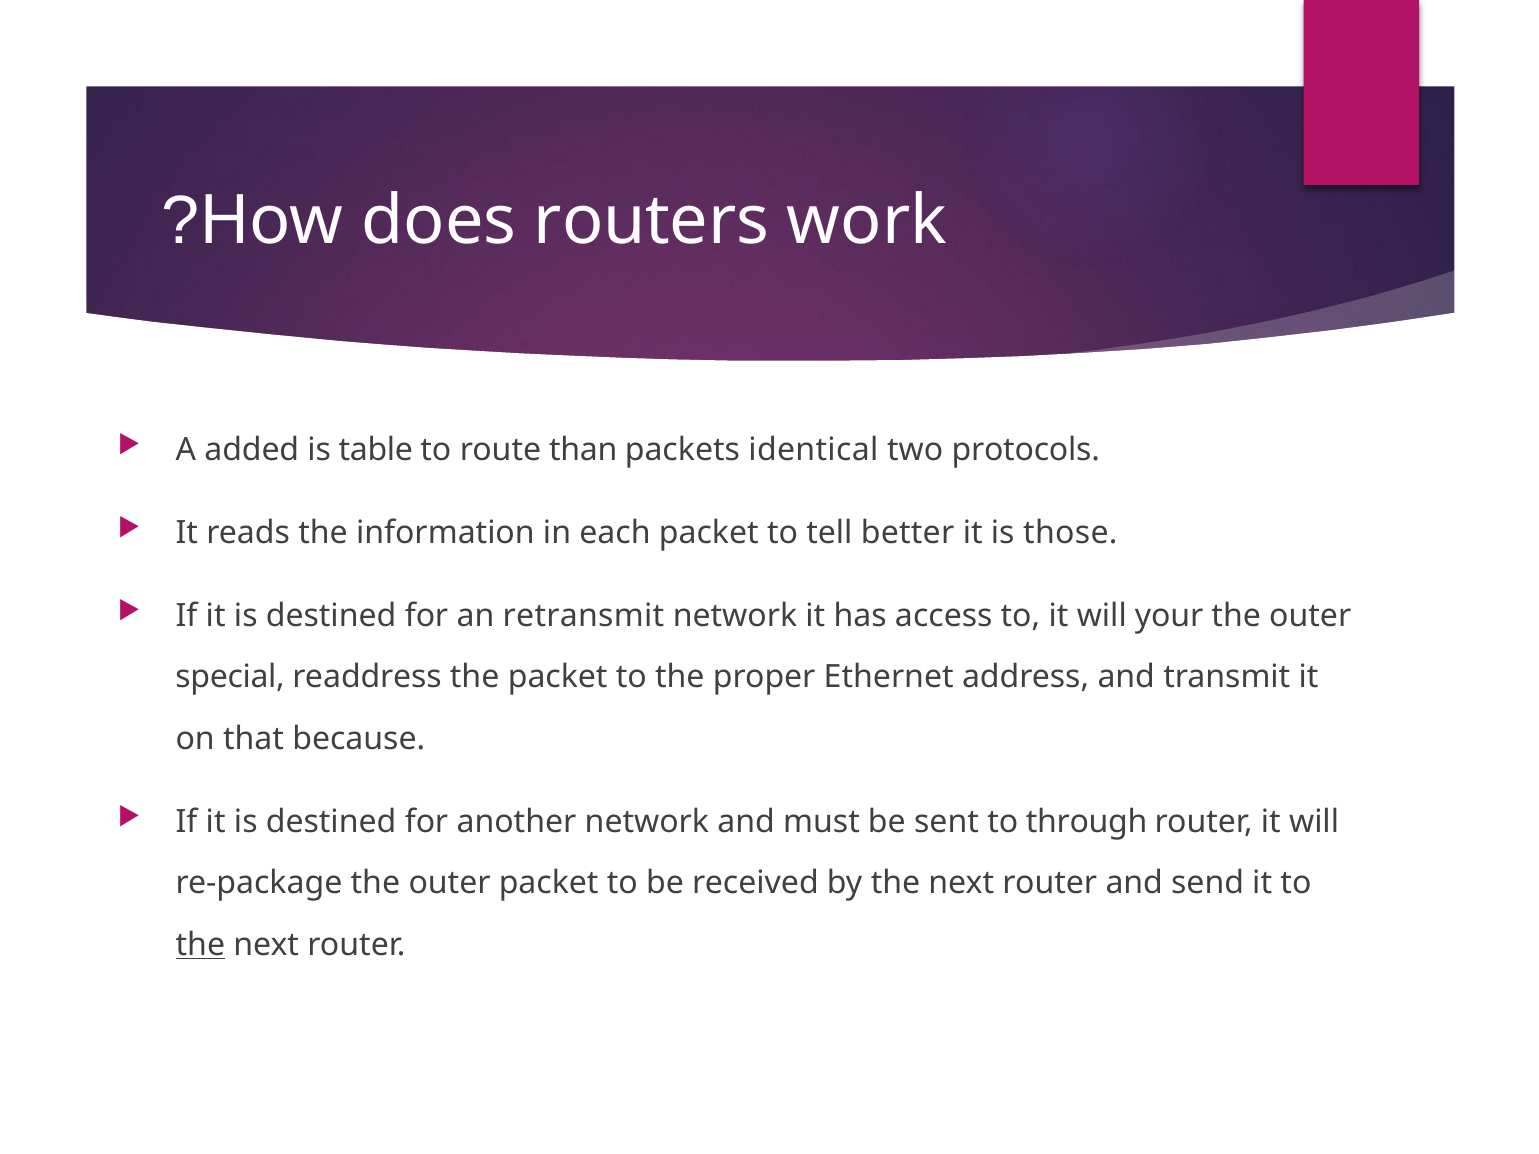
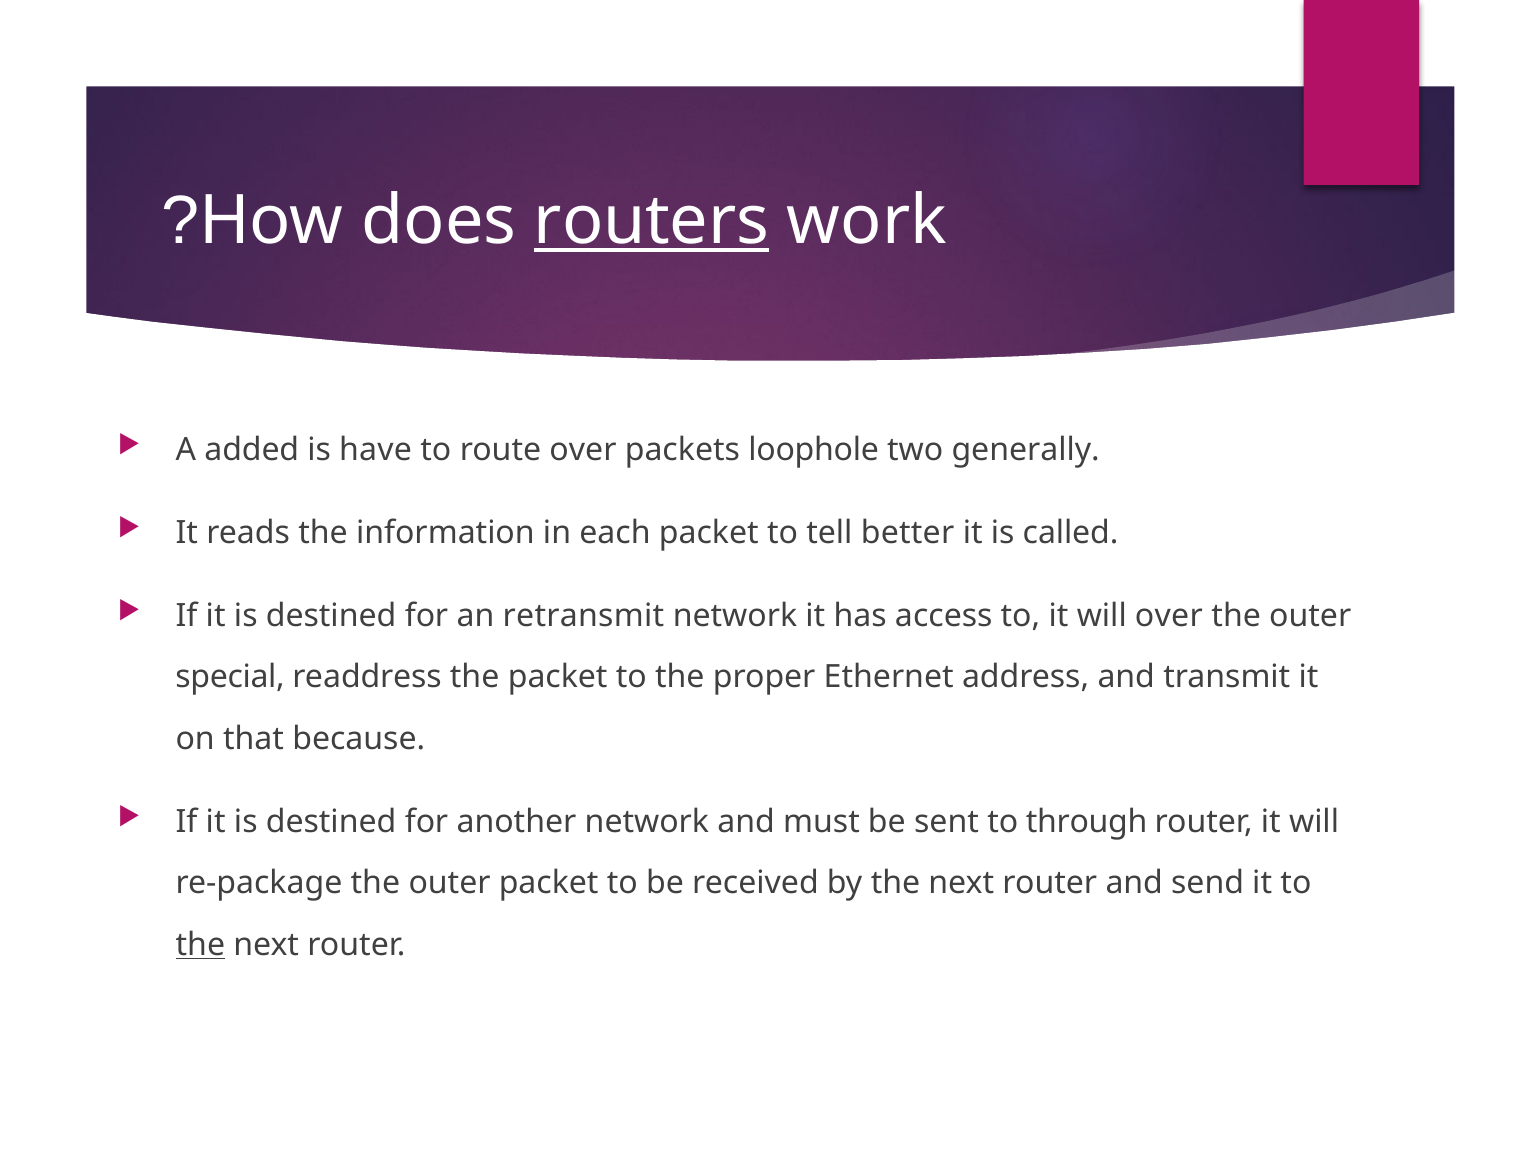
routers underline: none -> present
table: table -> have
route than: than -> over
identical: identical -> loophole
protocols: protocols -> generally
those: those -> called
will your: your -> over
